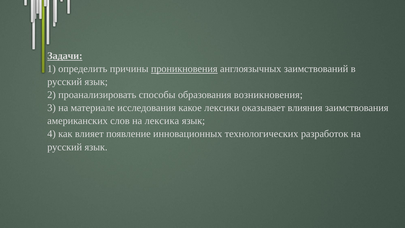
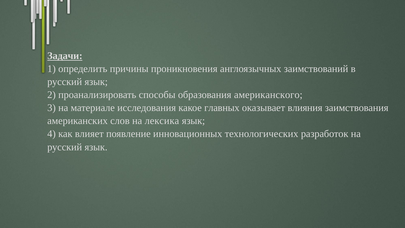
проникновения underline: present -> none
возникновения: возникновения -> американского
лексики: лексики -> главных
